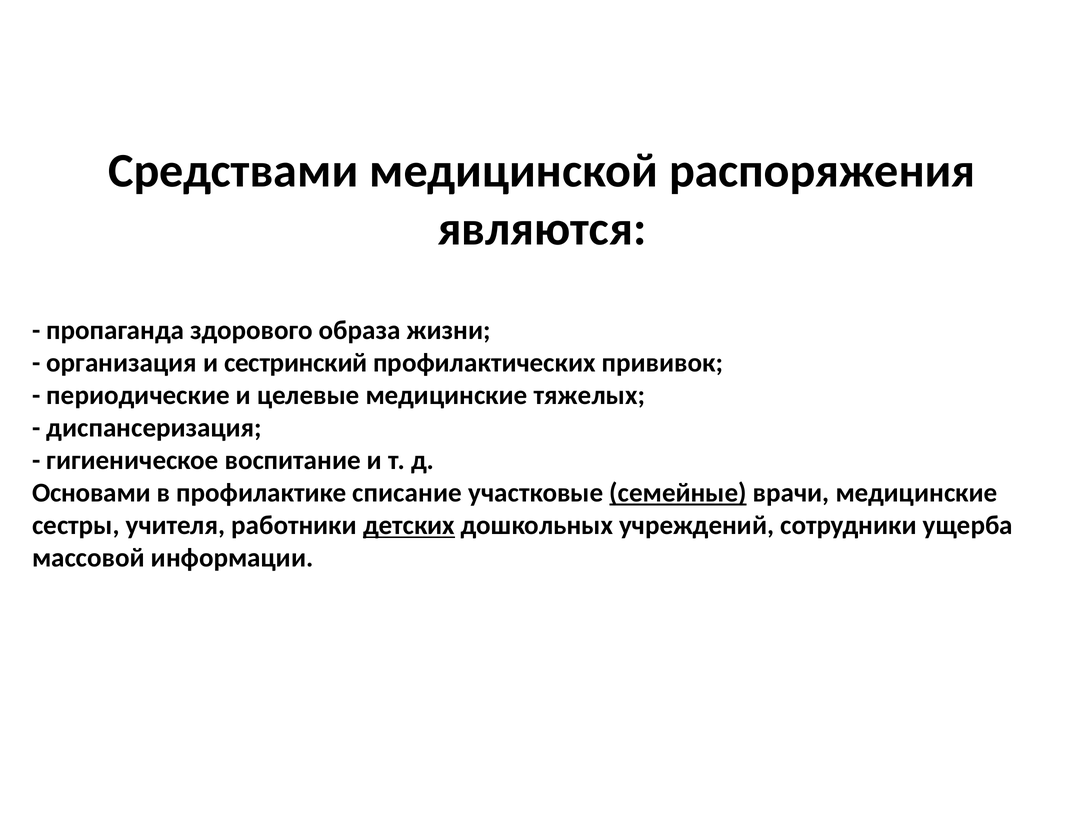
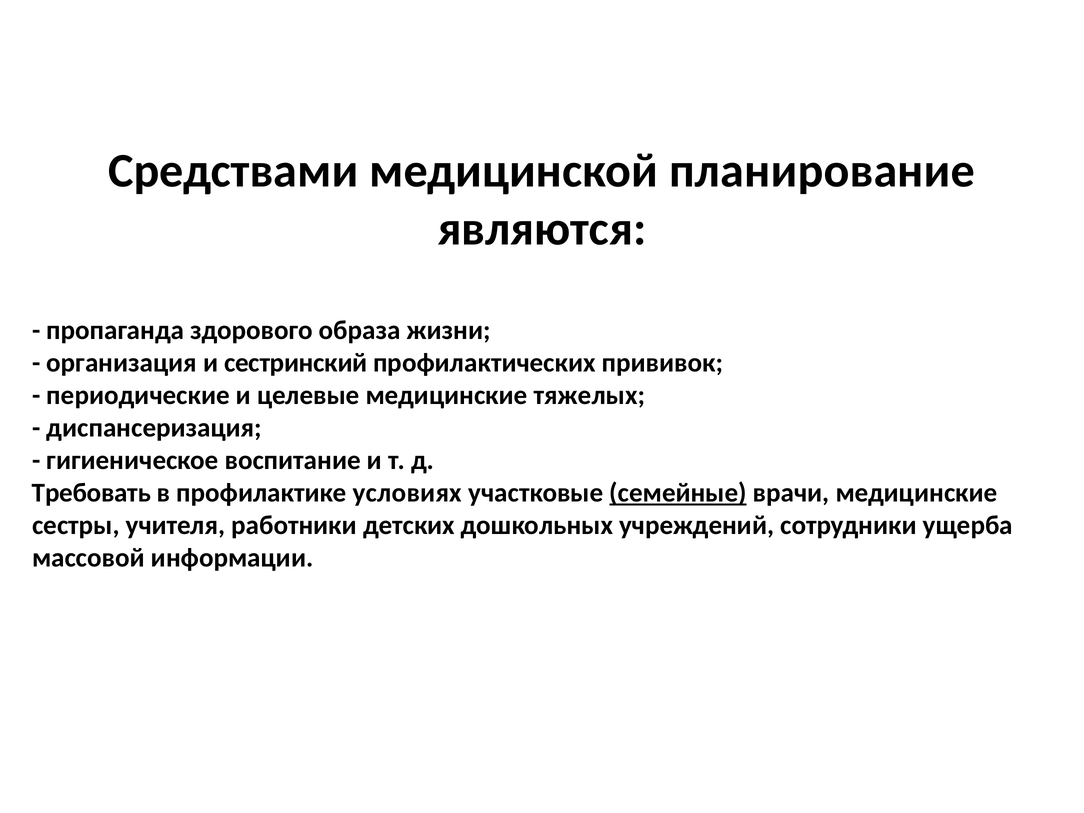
распоряжения: распоряжения -> планирование
Основами: Основами -> Требовать
списание: списание -> условиях
детских underline: present -> none
